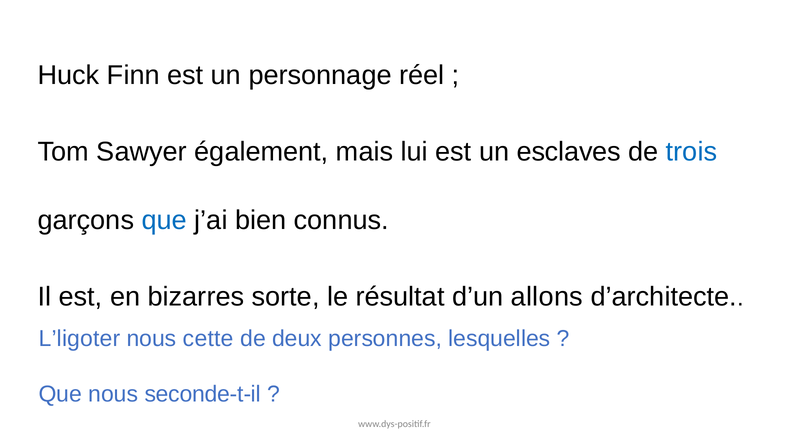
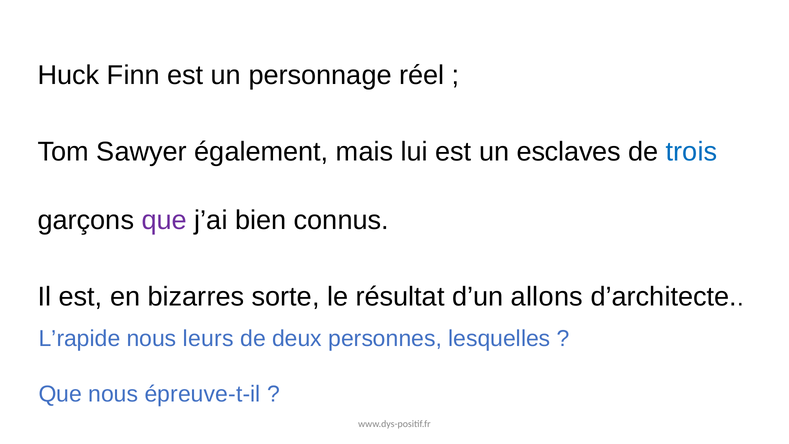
que at (164, 220) colour: blue -> purple
L’ligoter: L’ligoter -> L’rapide
cette: cette -> leurs
seconde-t-il: seconde-t-il -> épreuve-t-il
